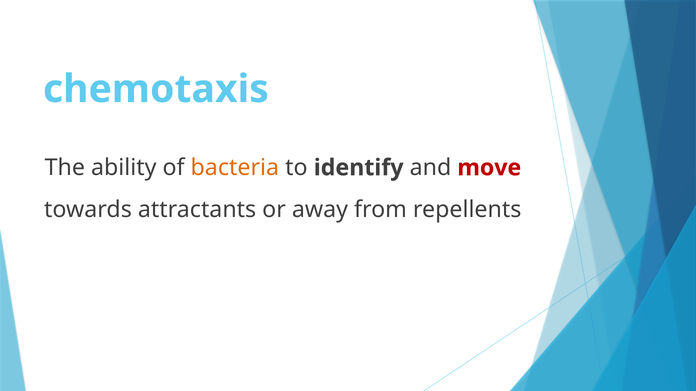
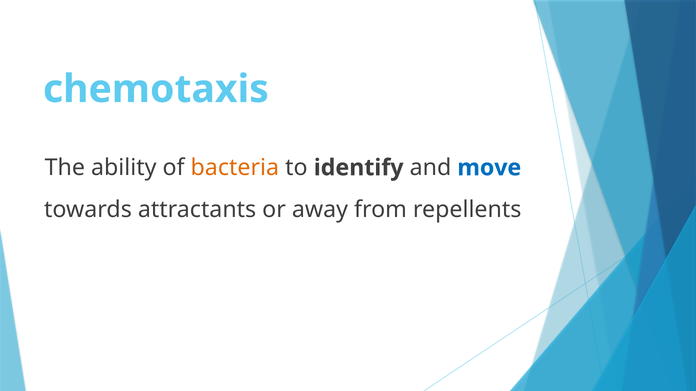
move colour: red -> blue
